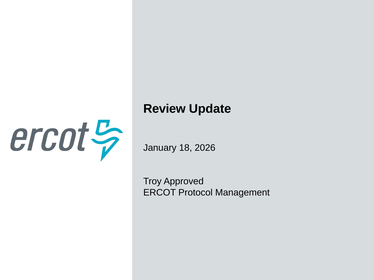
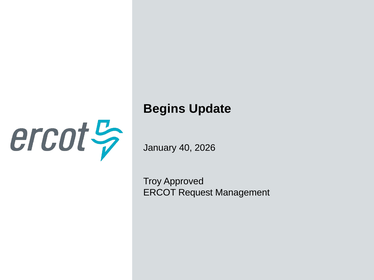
Review: Review -> Begins
18: 18 -> 40
Protocol: Protocol -> Request
